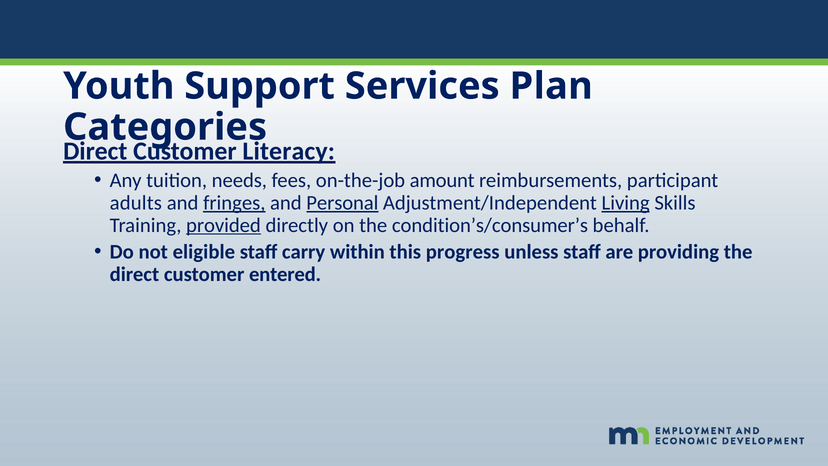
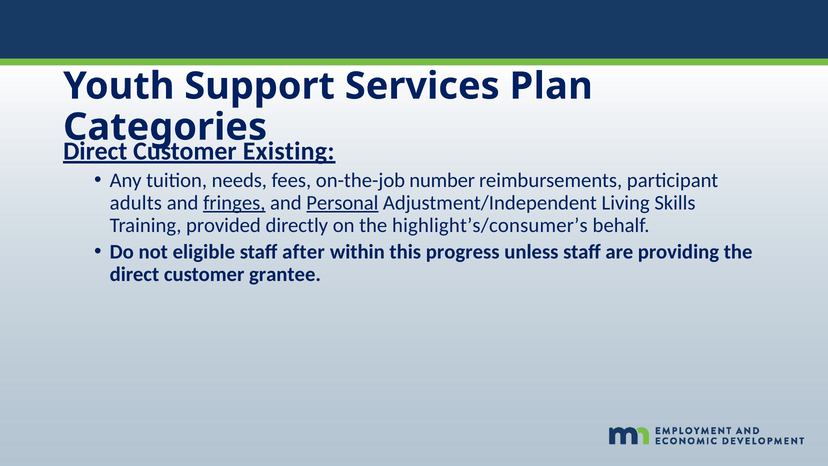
Literacy: Literacy -> Existing
amount: amount -> number
Living underline: present -> none
provided underline: present -> none
condition’s/consumer’s: condition’s/consumer’s -> highlight’s/consumer’s
carry: carry -> after
entered: entered -> grantee
